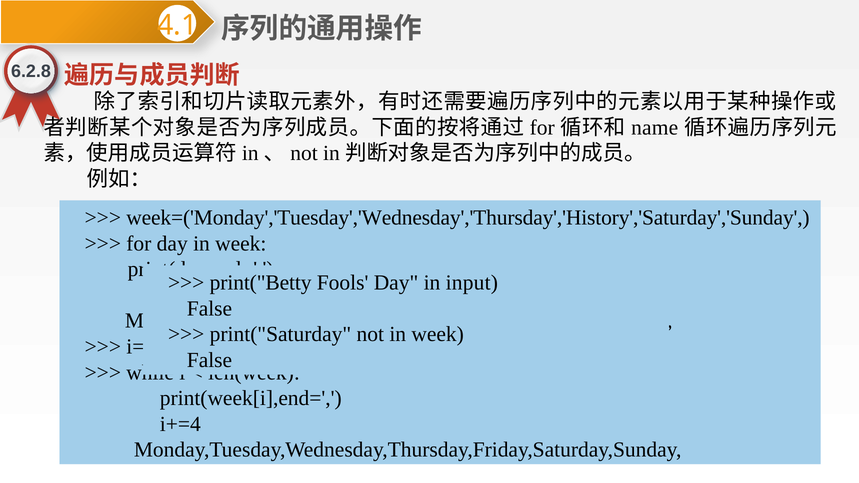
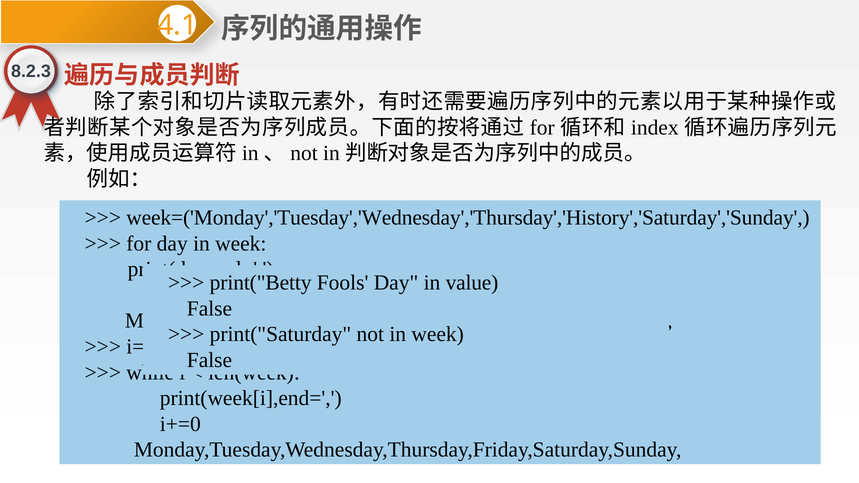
6.2.8: 6.2.8 -> 8.2.3
name: name -> index
input: input -> value
i+=4: i+=4 -> i+=0
